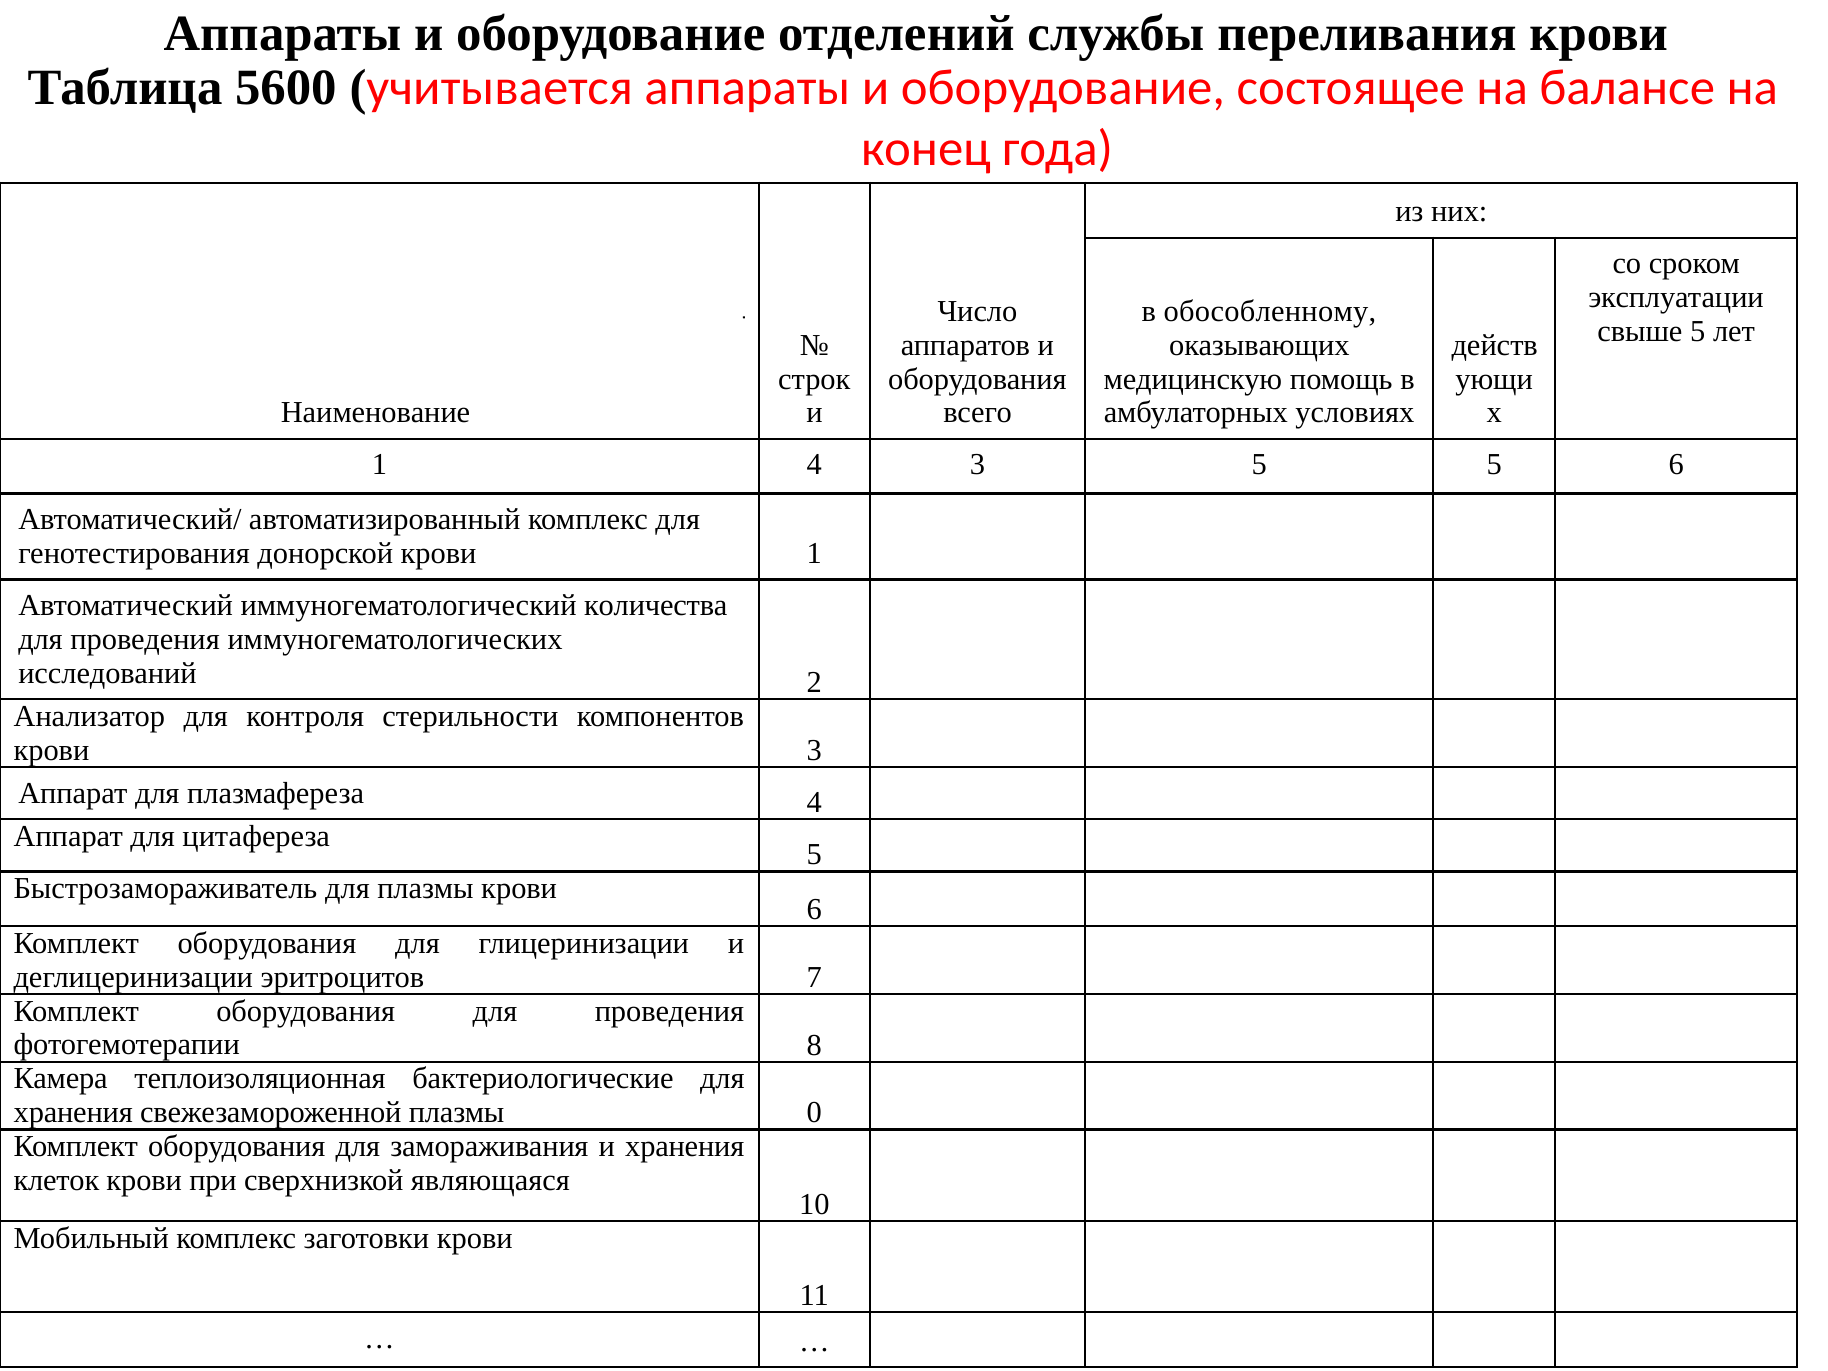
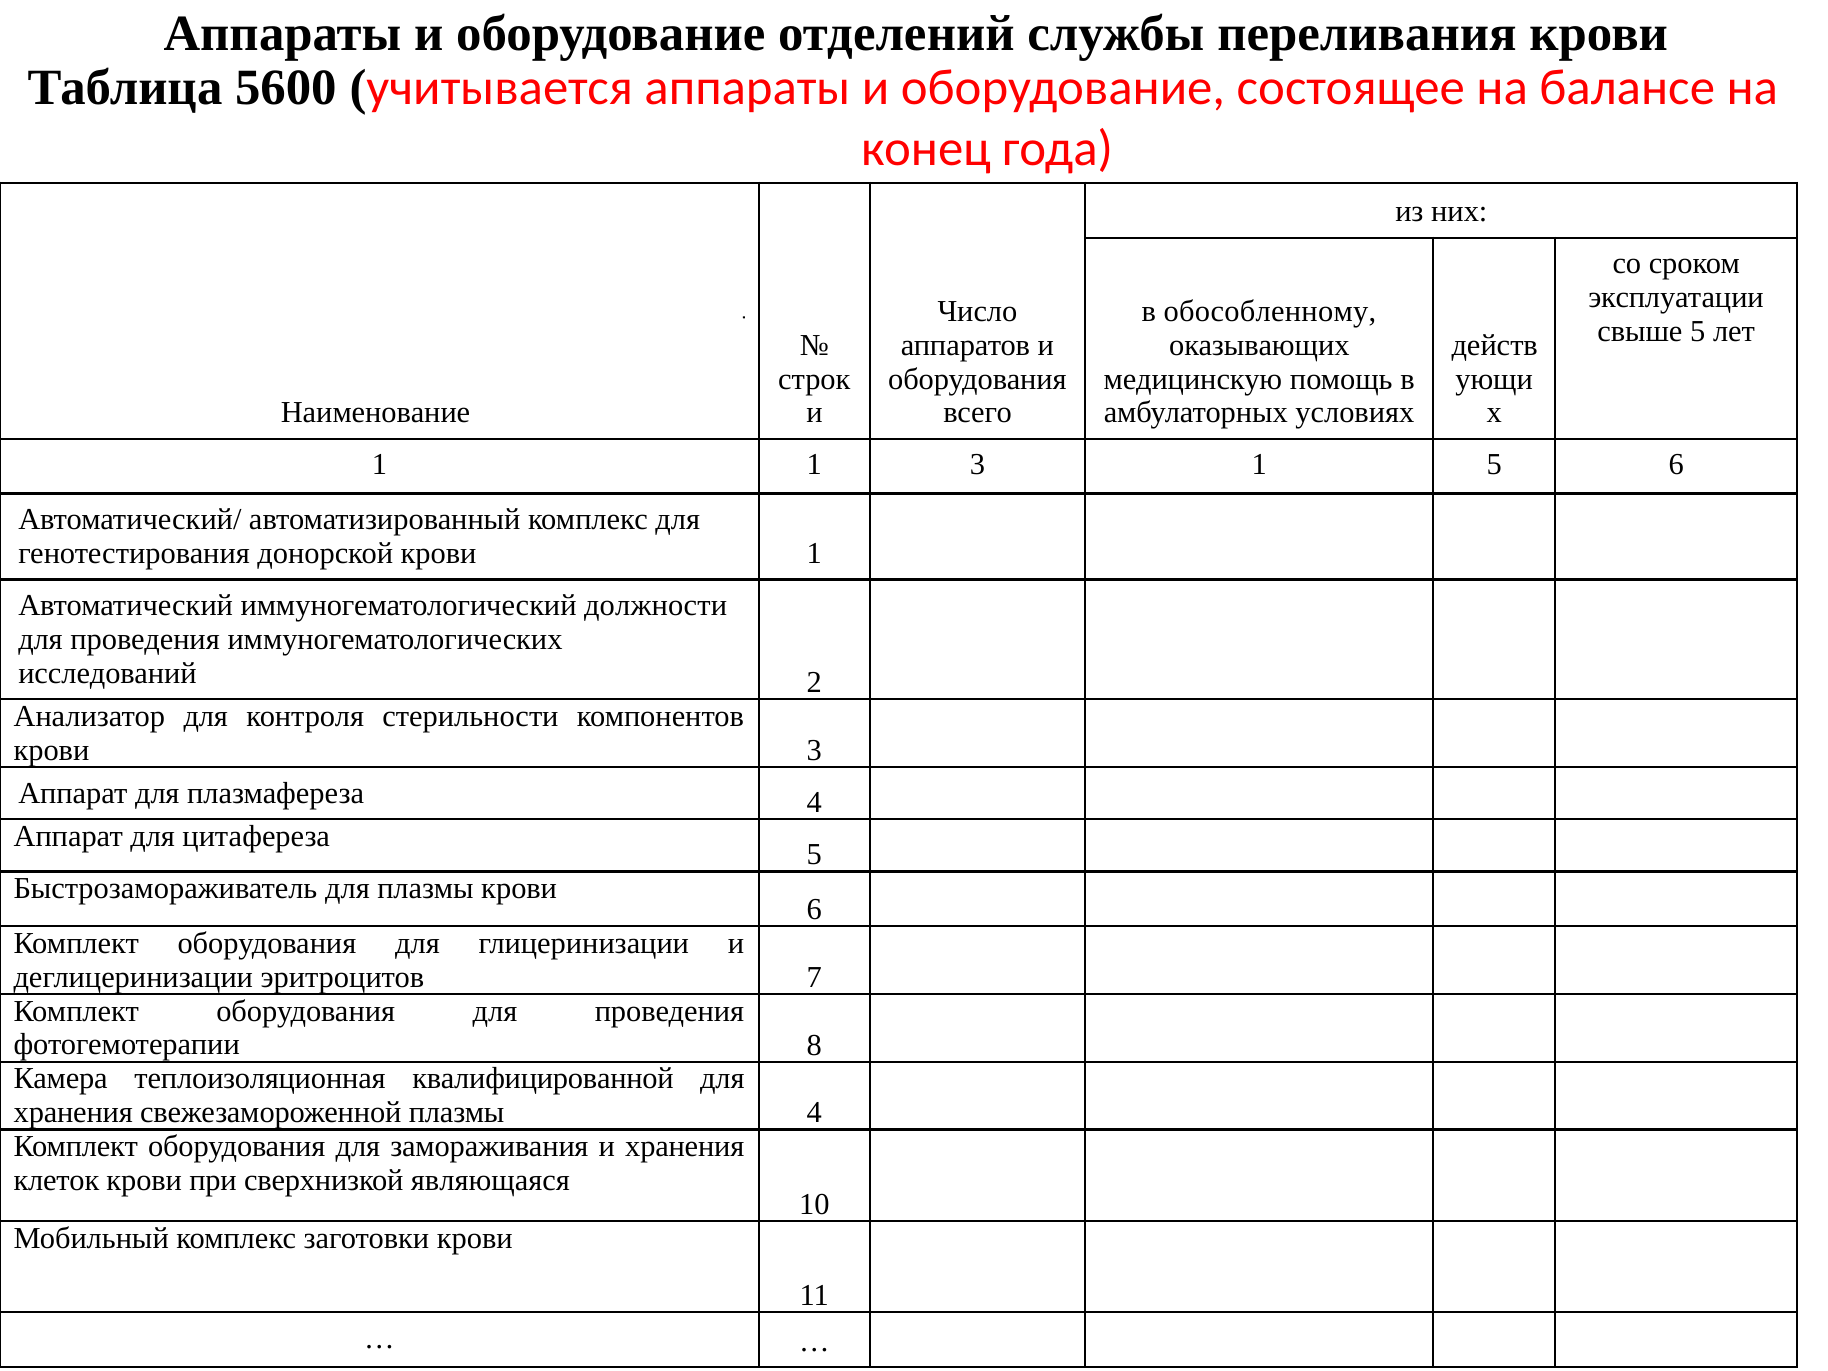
1 4: 4 -> 1
3 5: 5 -> 1
количества: количества -> должности
бактериологические: бактериологические -> квалифицированной
плазмы 0: 0 -> 4
